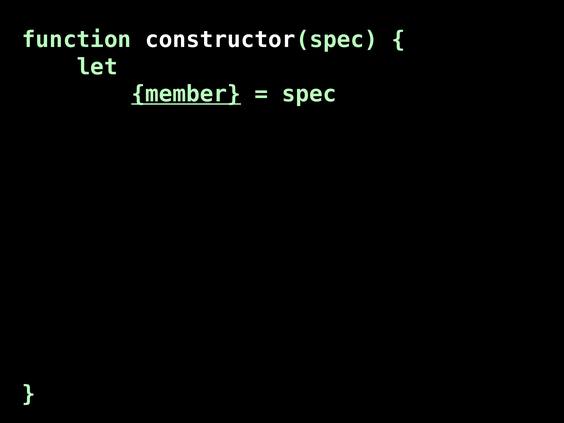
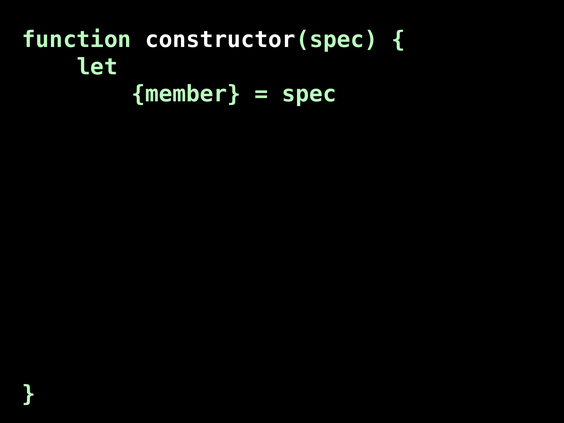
member at (186, 94) underline: present -> none
